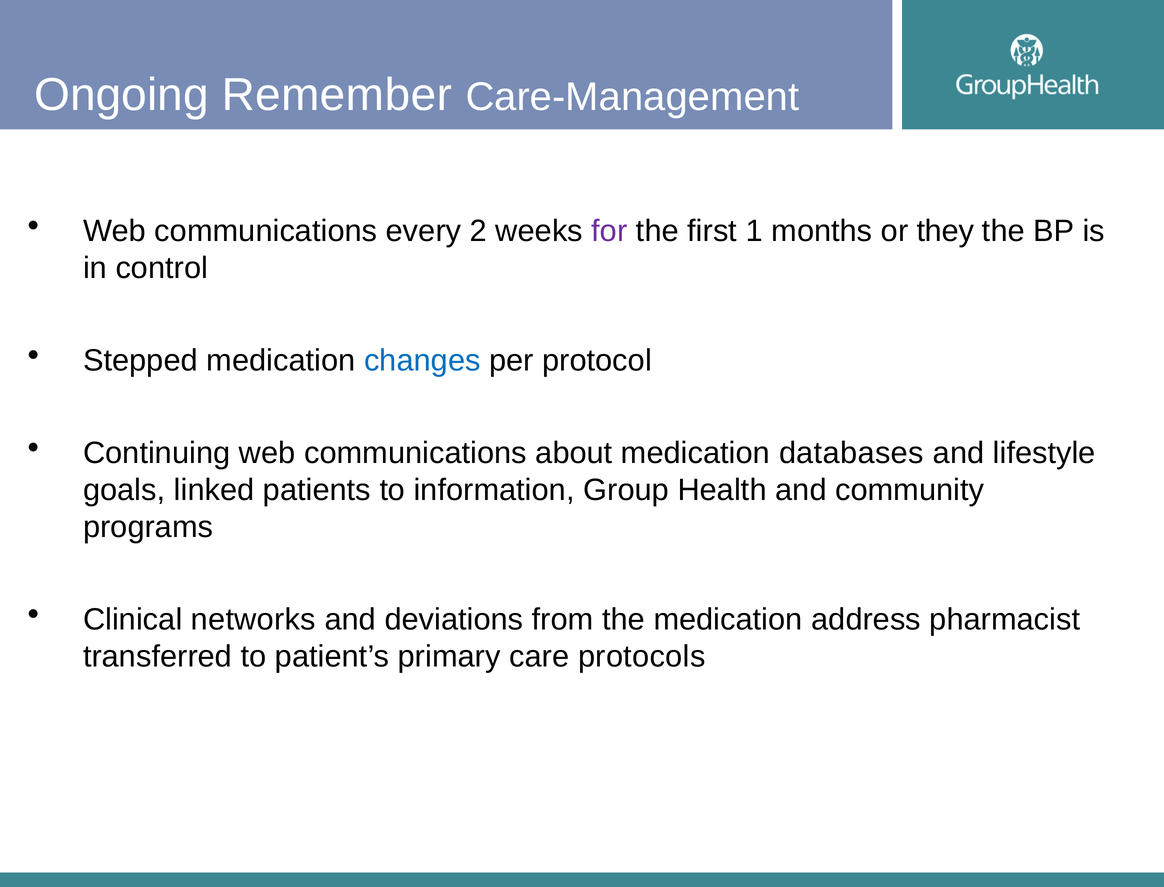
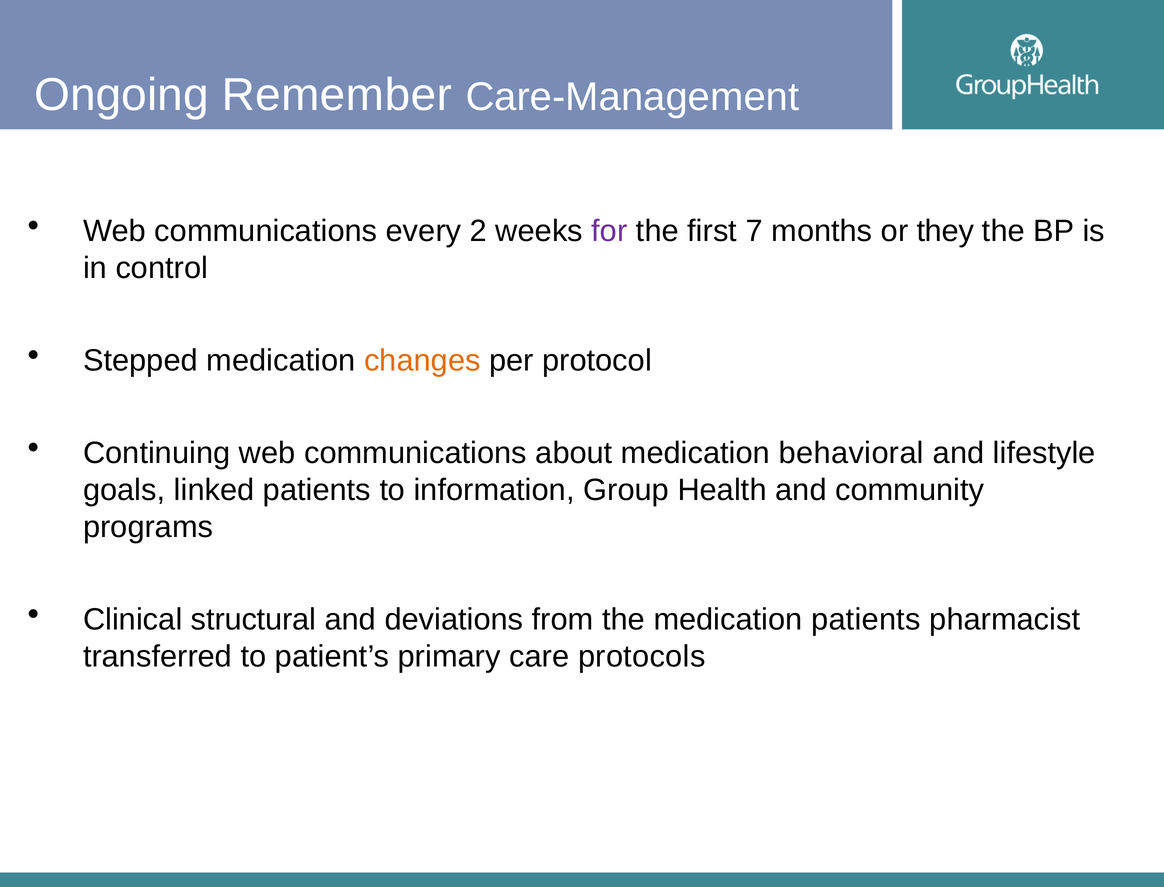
1: 1 -> 7
changes colour: blue -> orange
databases: databases -> behavioral
networks: networks -> structural
medication address: address -> patients
